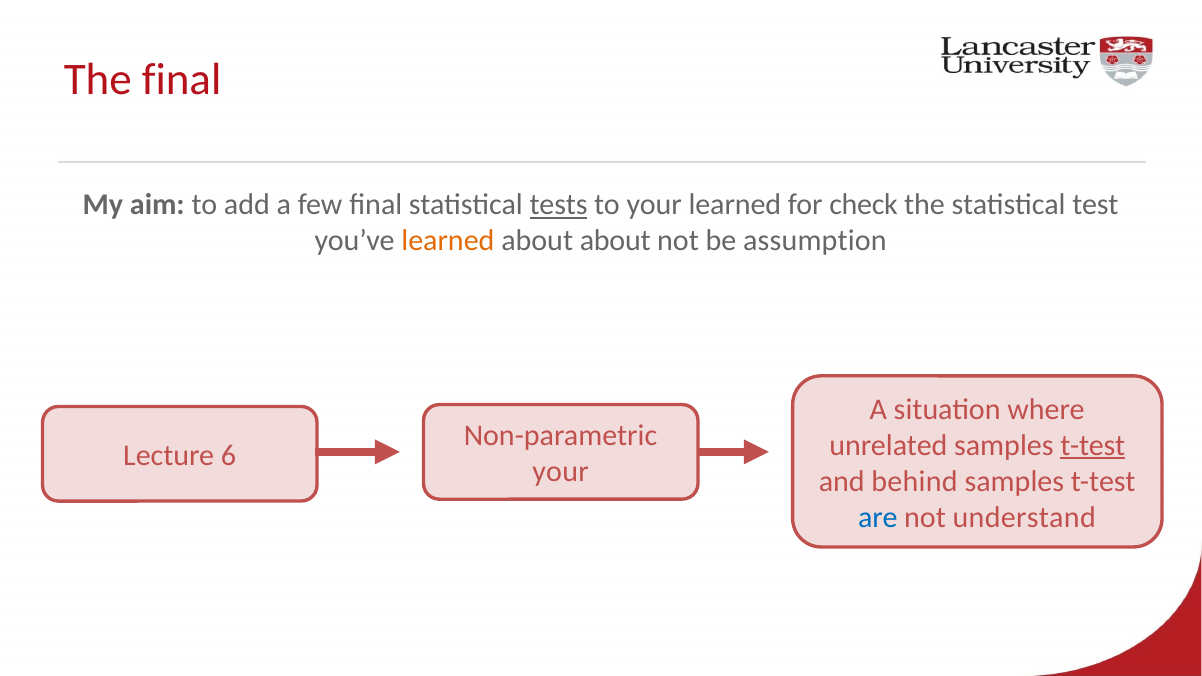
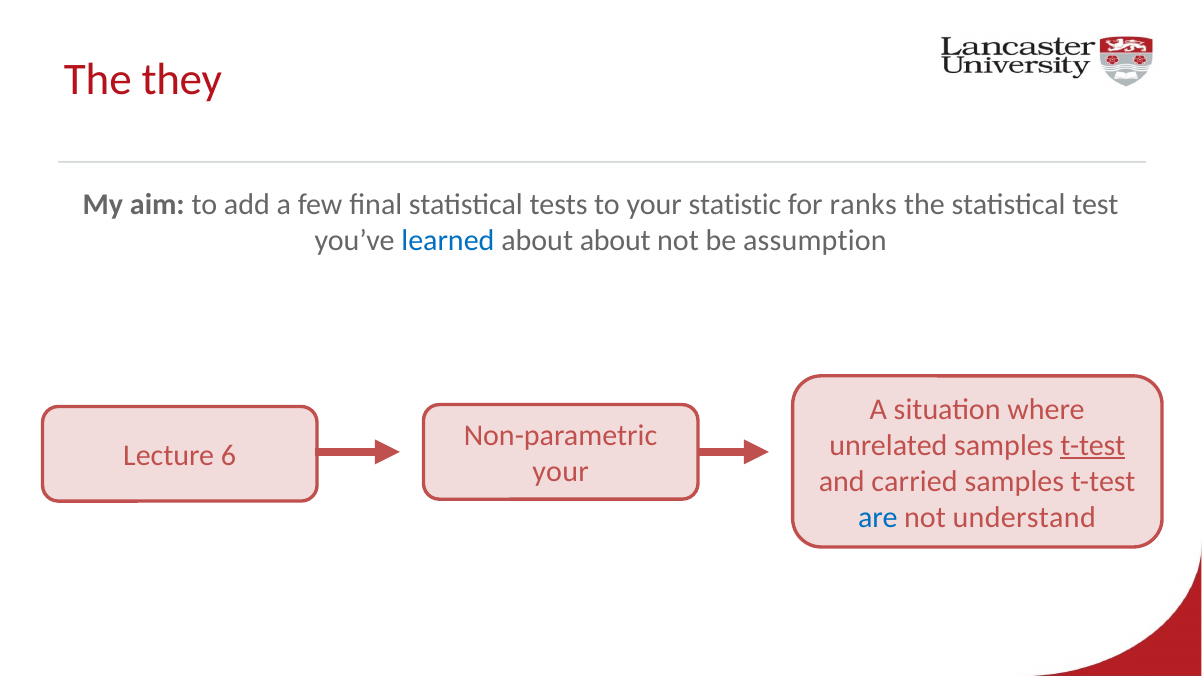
The final: final -> they
tests underline: present -> none
your learned: learned -> statistic
check: check -> ranks
learned at (448, 241) colour: orange -> blue
behind: behind -> carried
